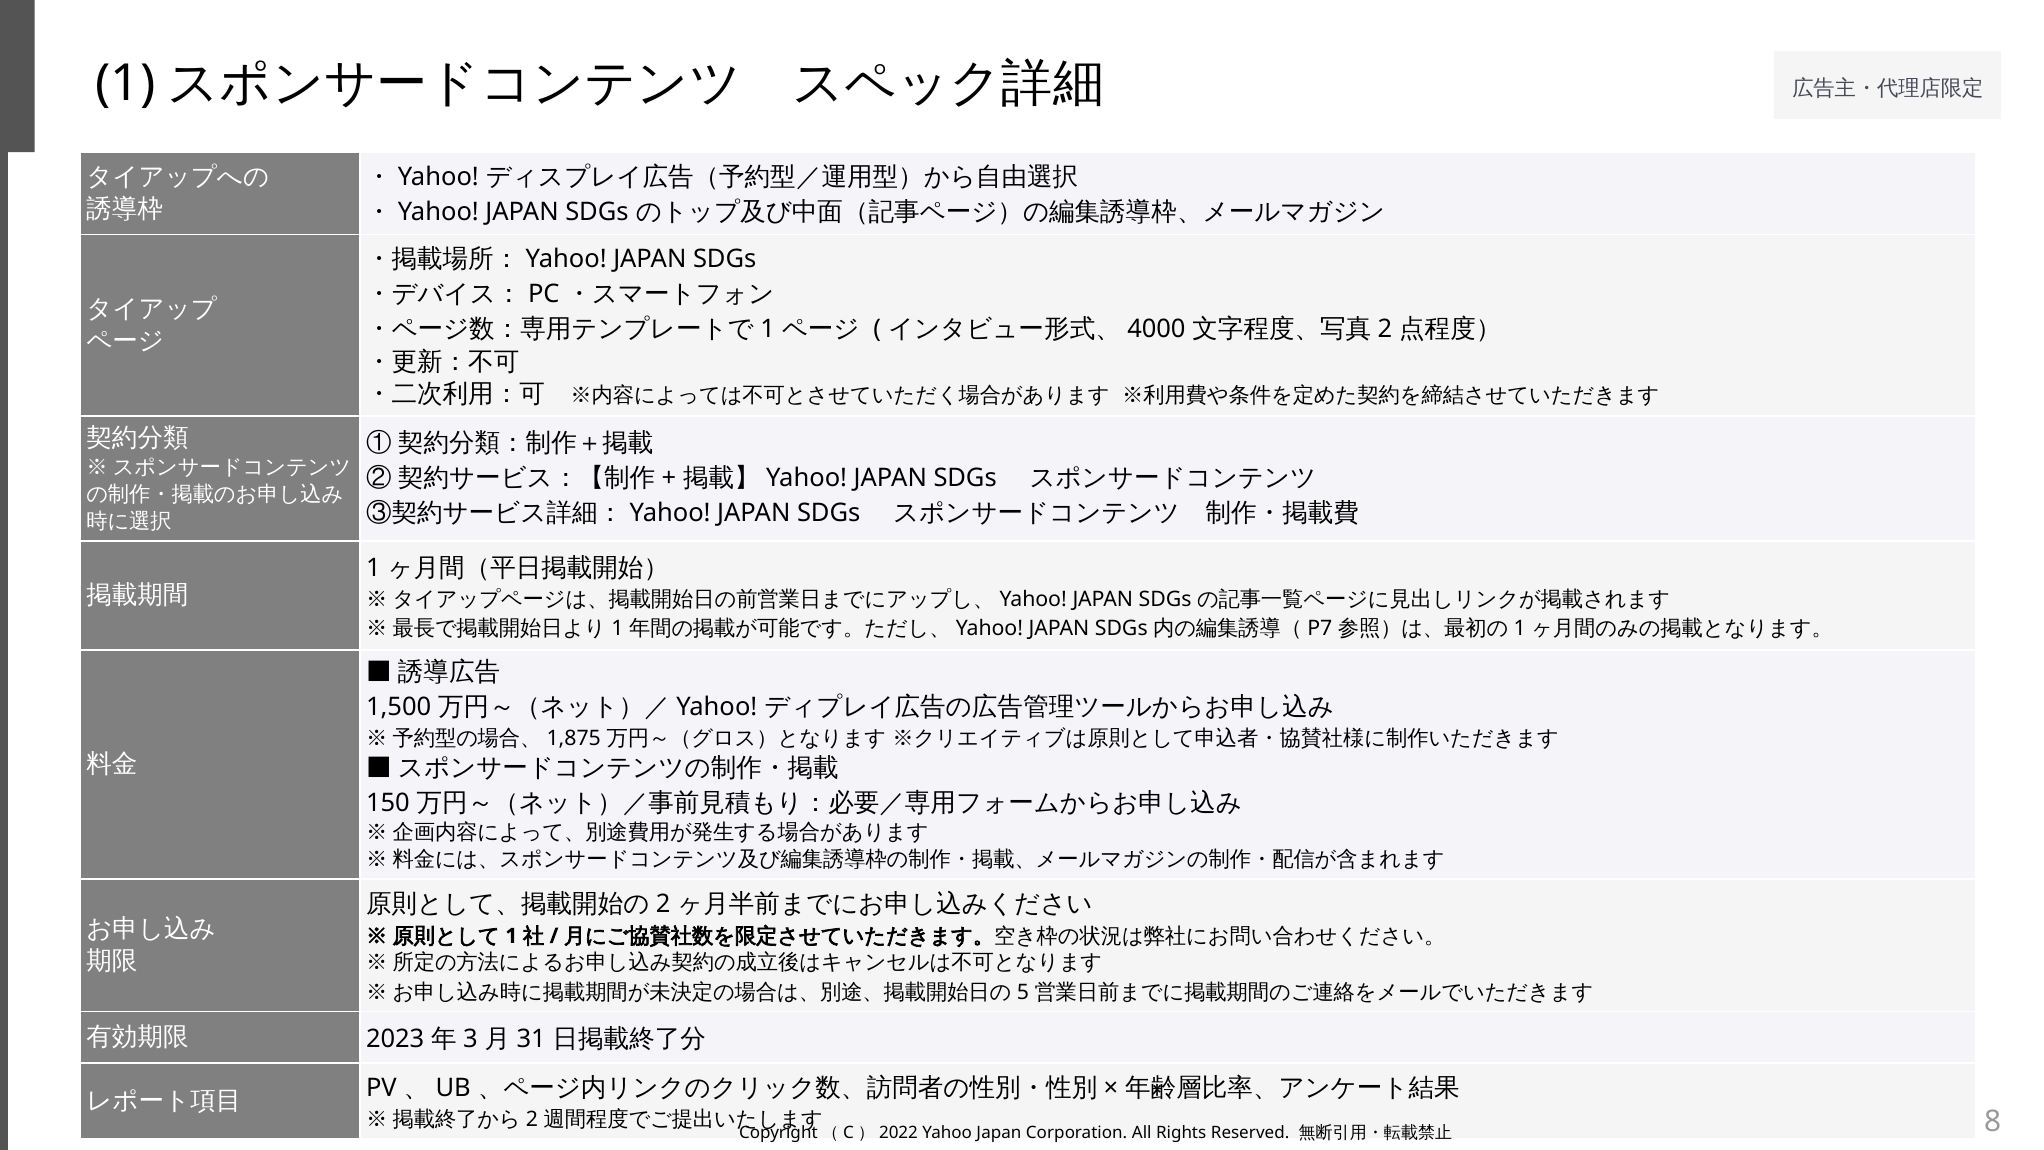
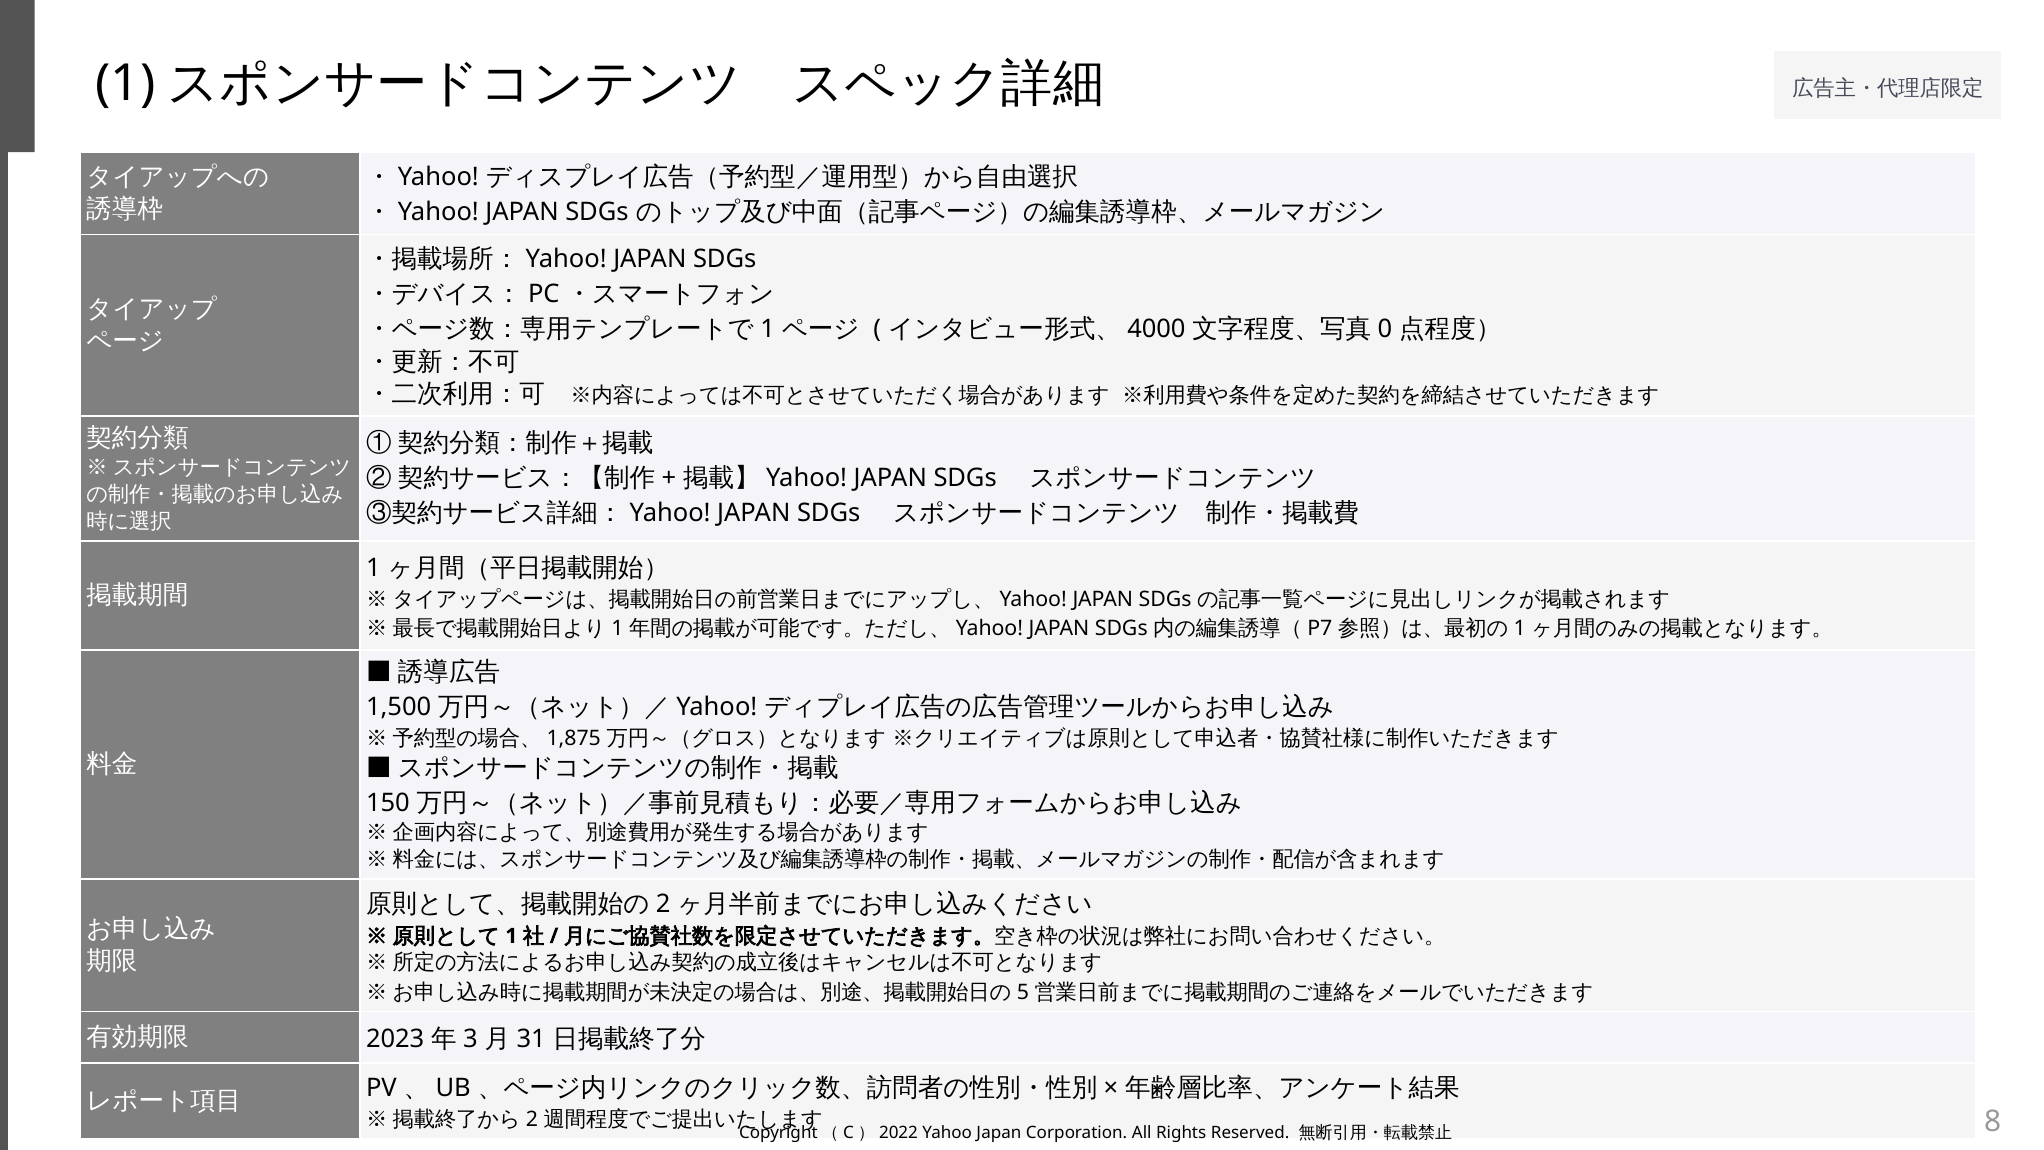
2: 2 -> 0
